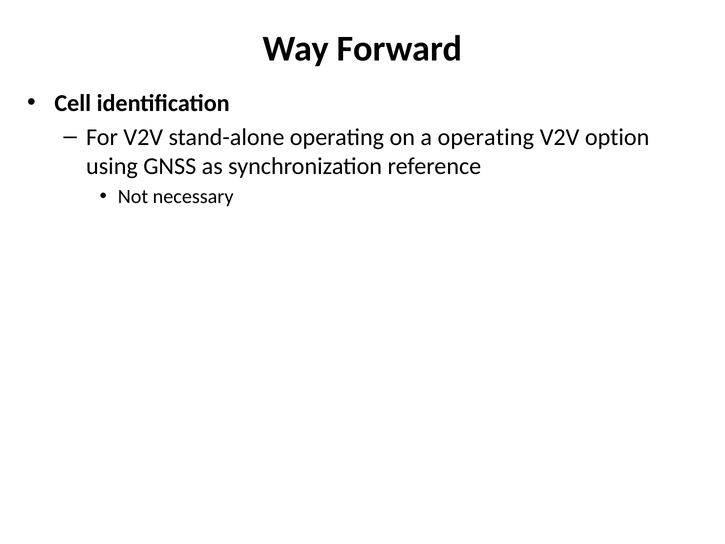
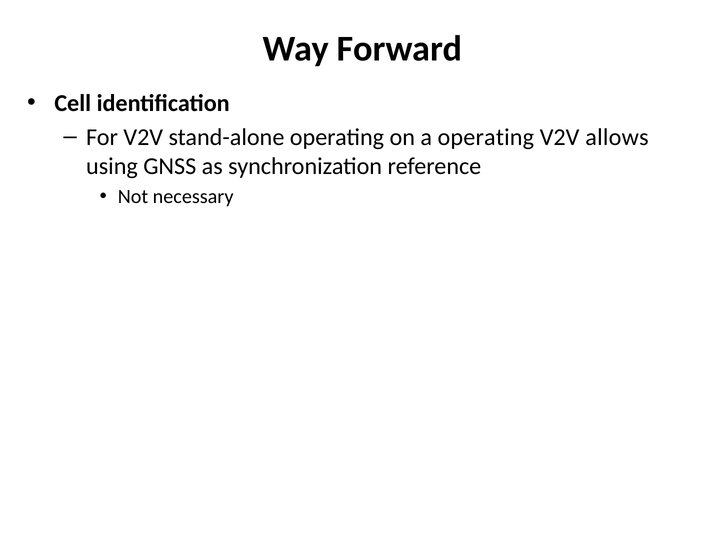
option: option -> allows
